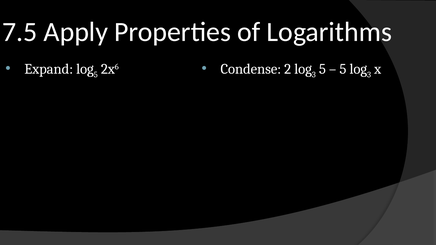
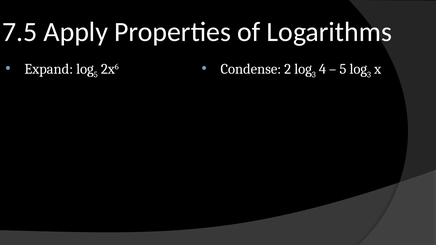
5 at (322, 69): 5 -> 4
